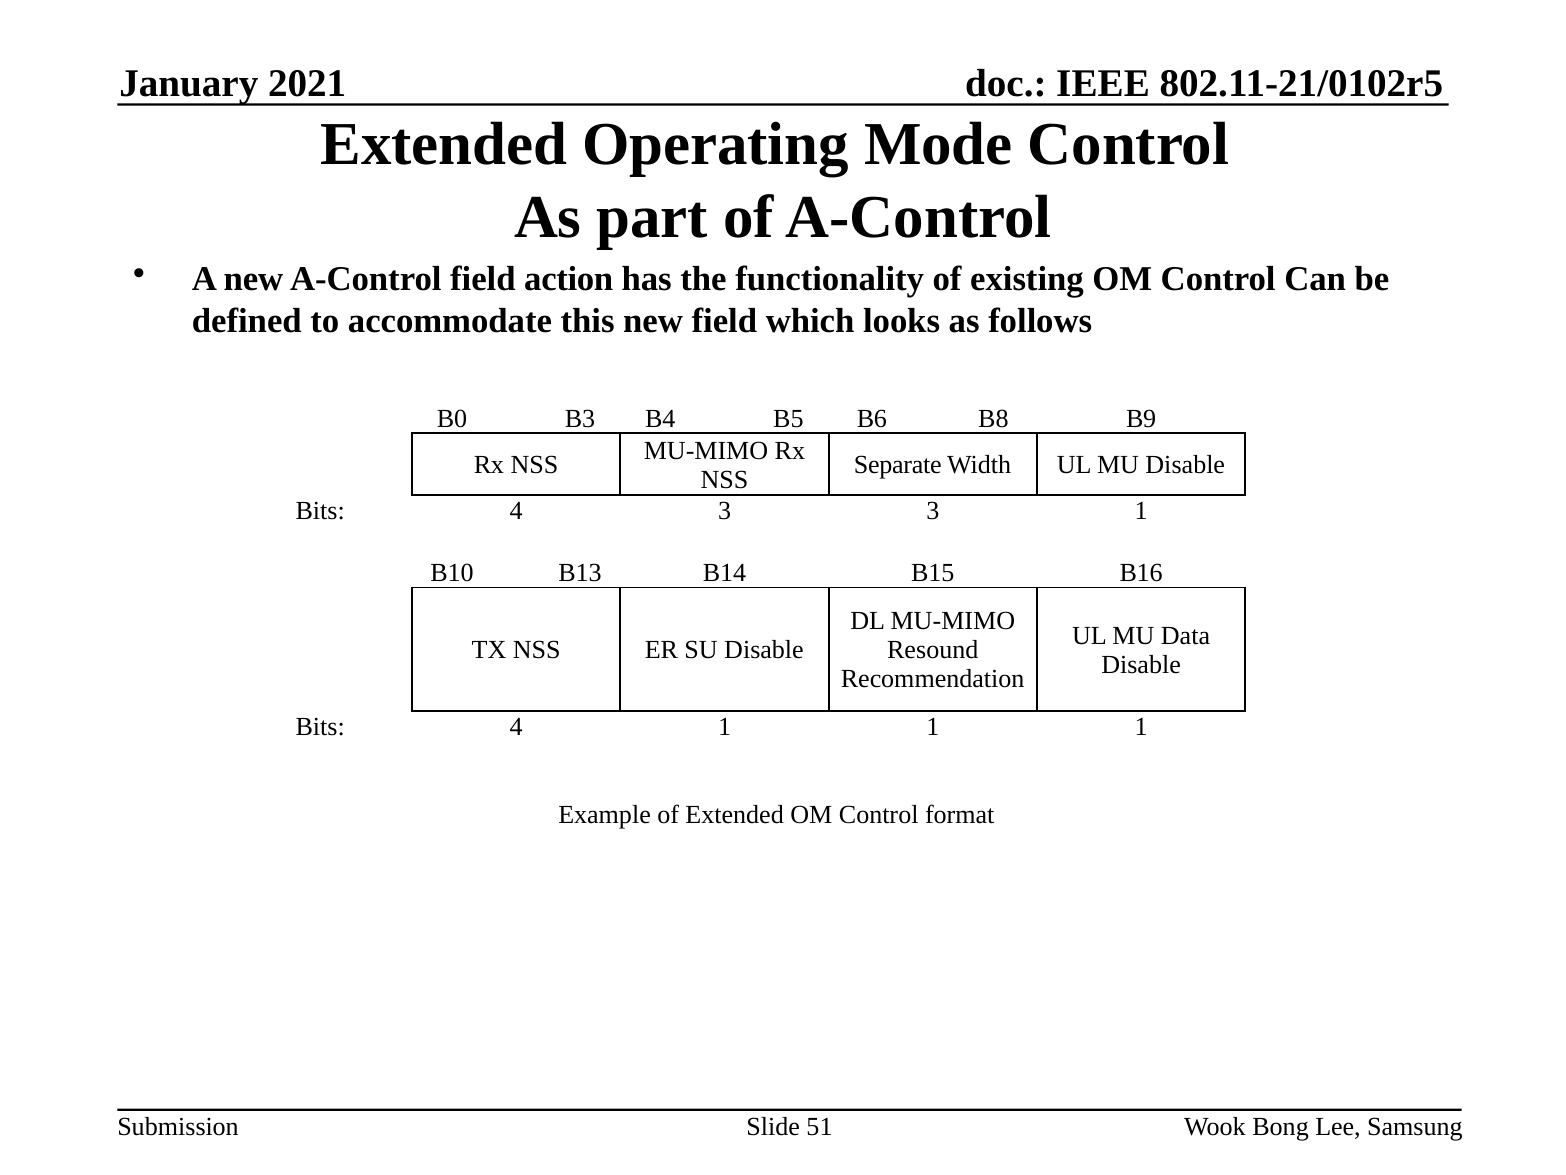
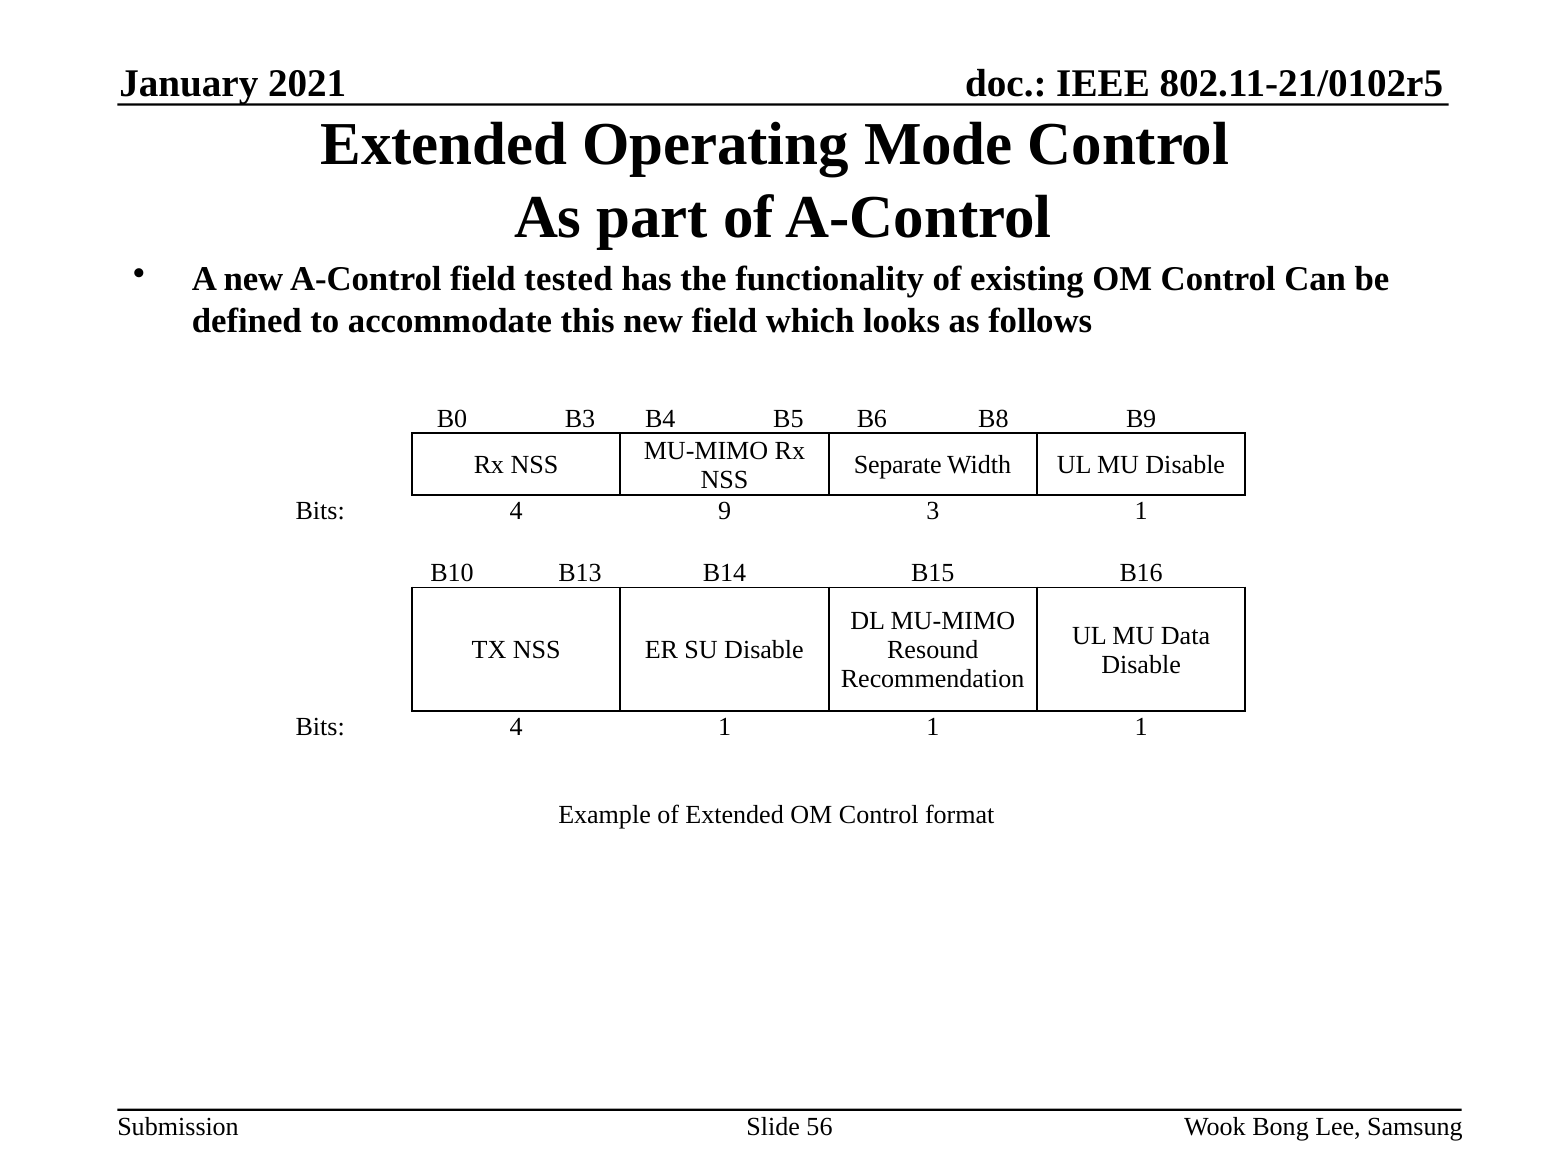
action: action -> tested
4 3: 3 -> 9
51: 51 -> 56
